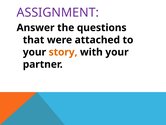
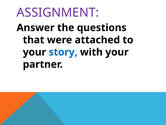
story colour: orange -> blue
